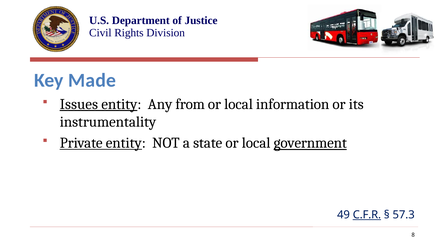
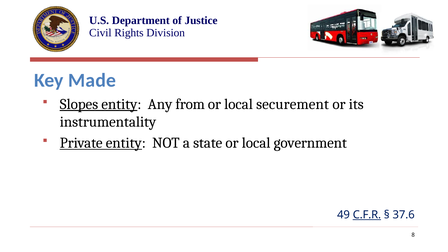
Issues: Issues -> Slopes
information: information -> securement
government underline: present -> none
57.3: 57.3 -> 37.6
